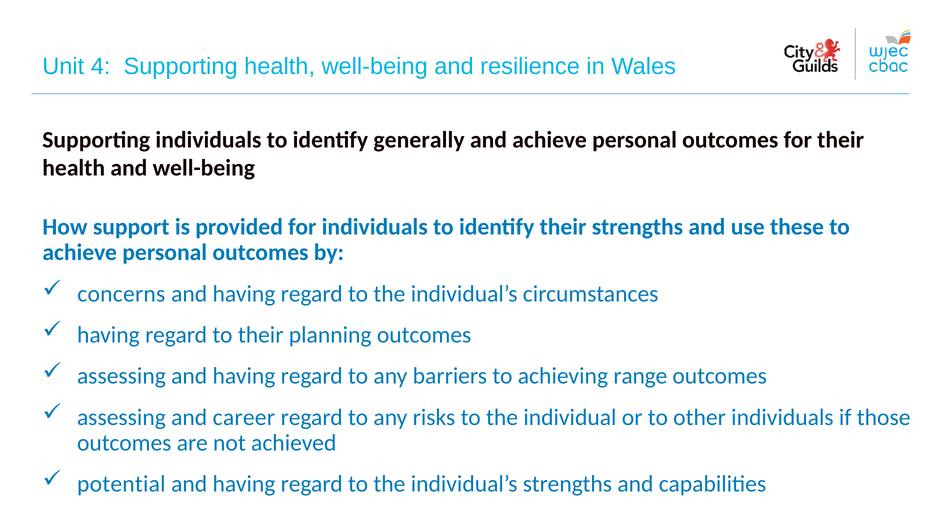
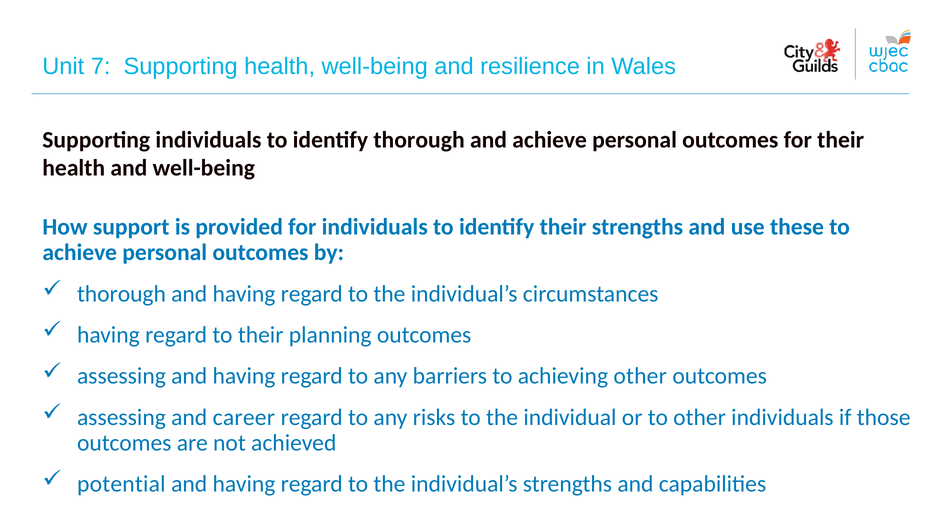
4: 4 -> 7
identify generally: generally -> thorough
concerns at (121, 294): concerns -> thorough
achieving range: range -> other
